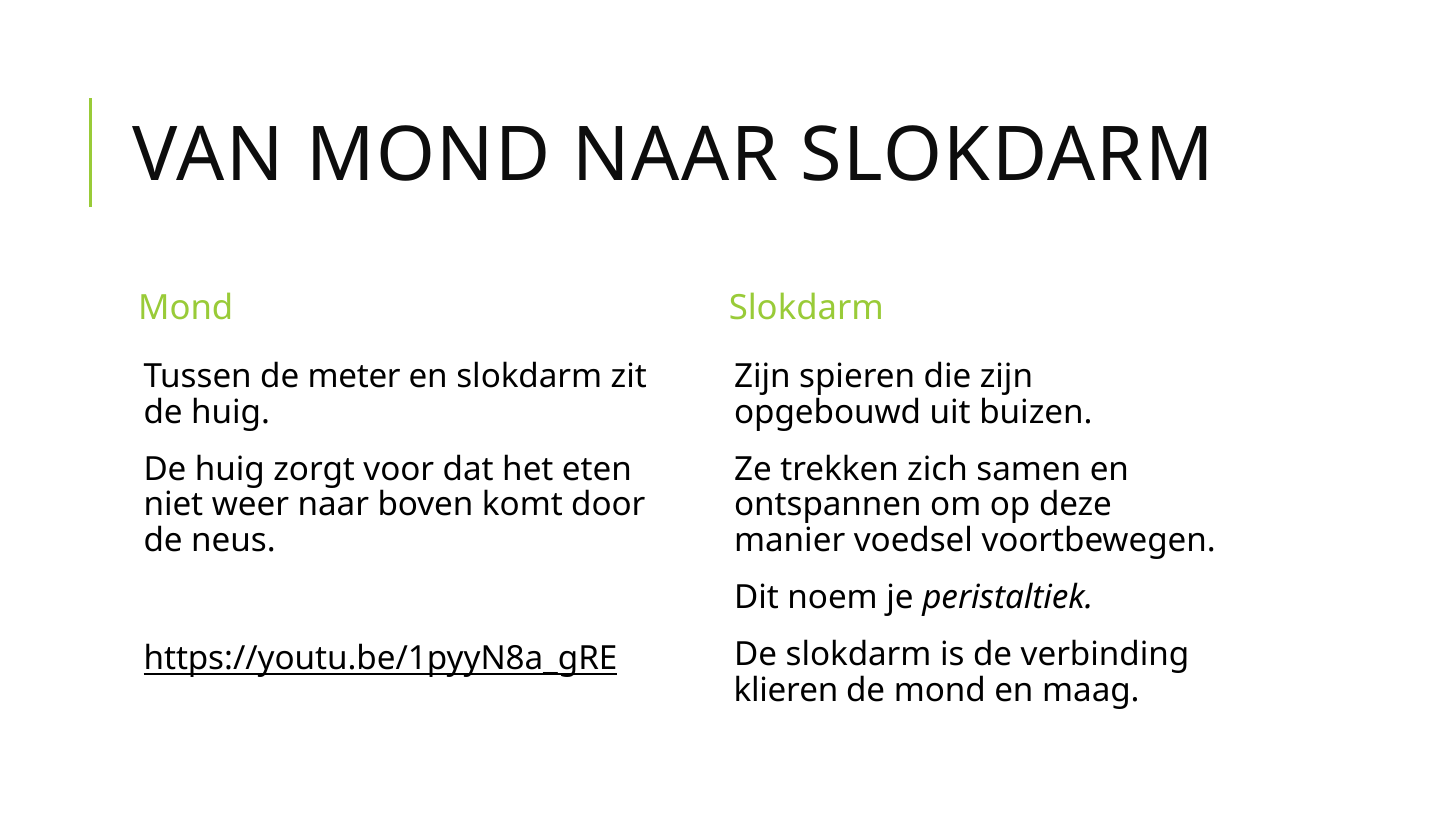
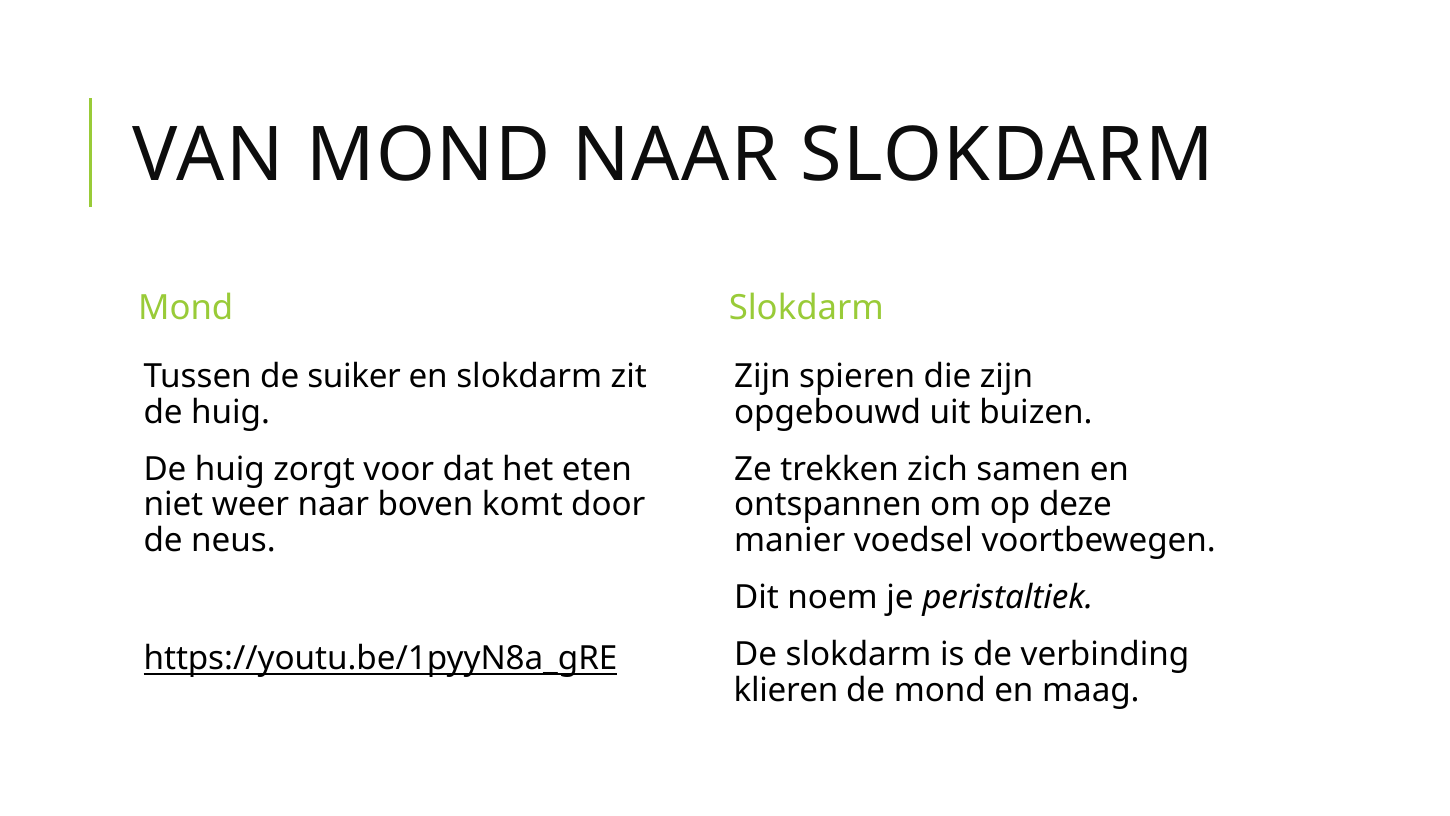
meter: meter -> suiker
